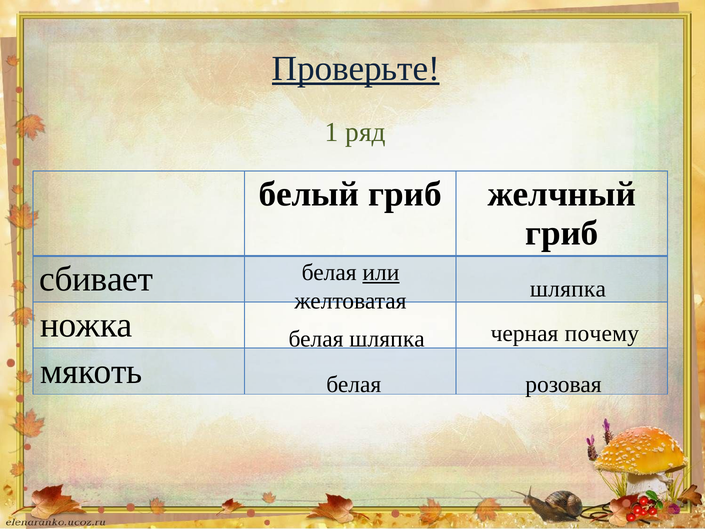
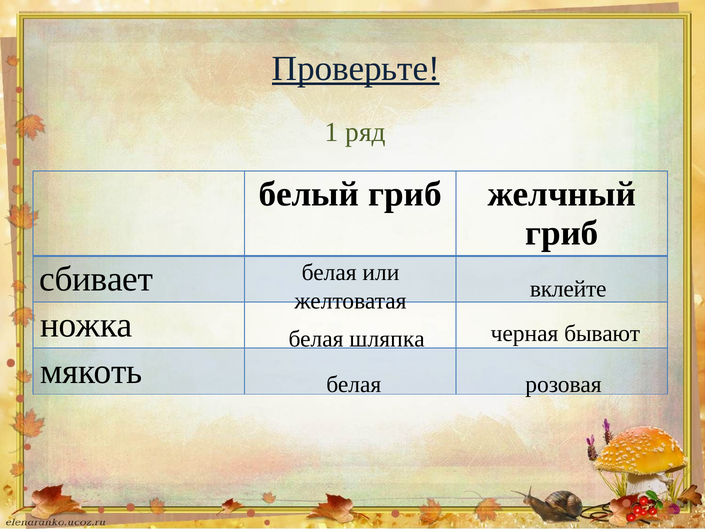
или underline: present -> none
желтоватая шляпка: шляпка -> вклейте
почему: почему -> бывают
